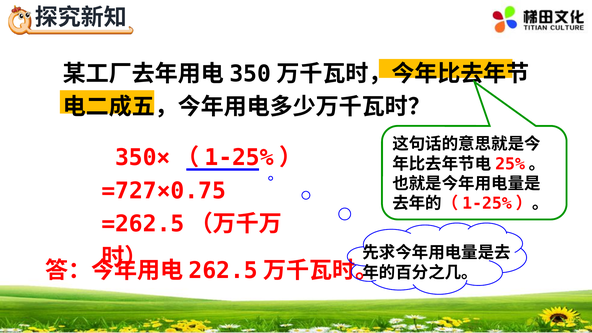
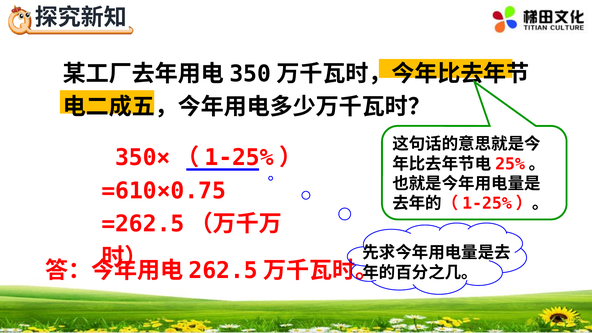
=727×0.75: =727×0.75 -> =610×0.75
